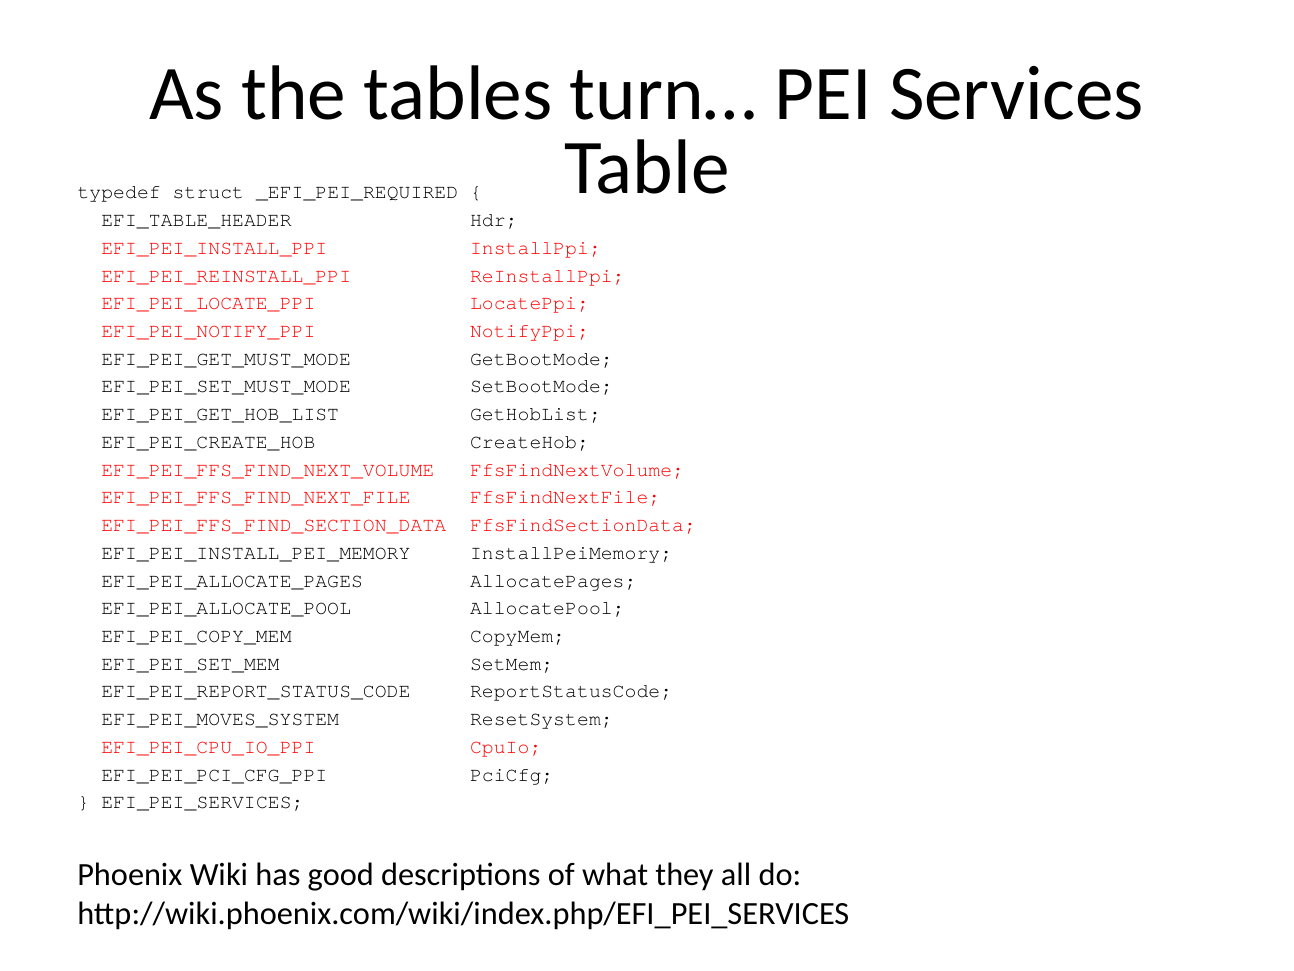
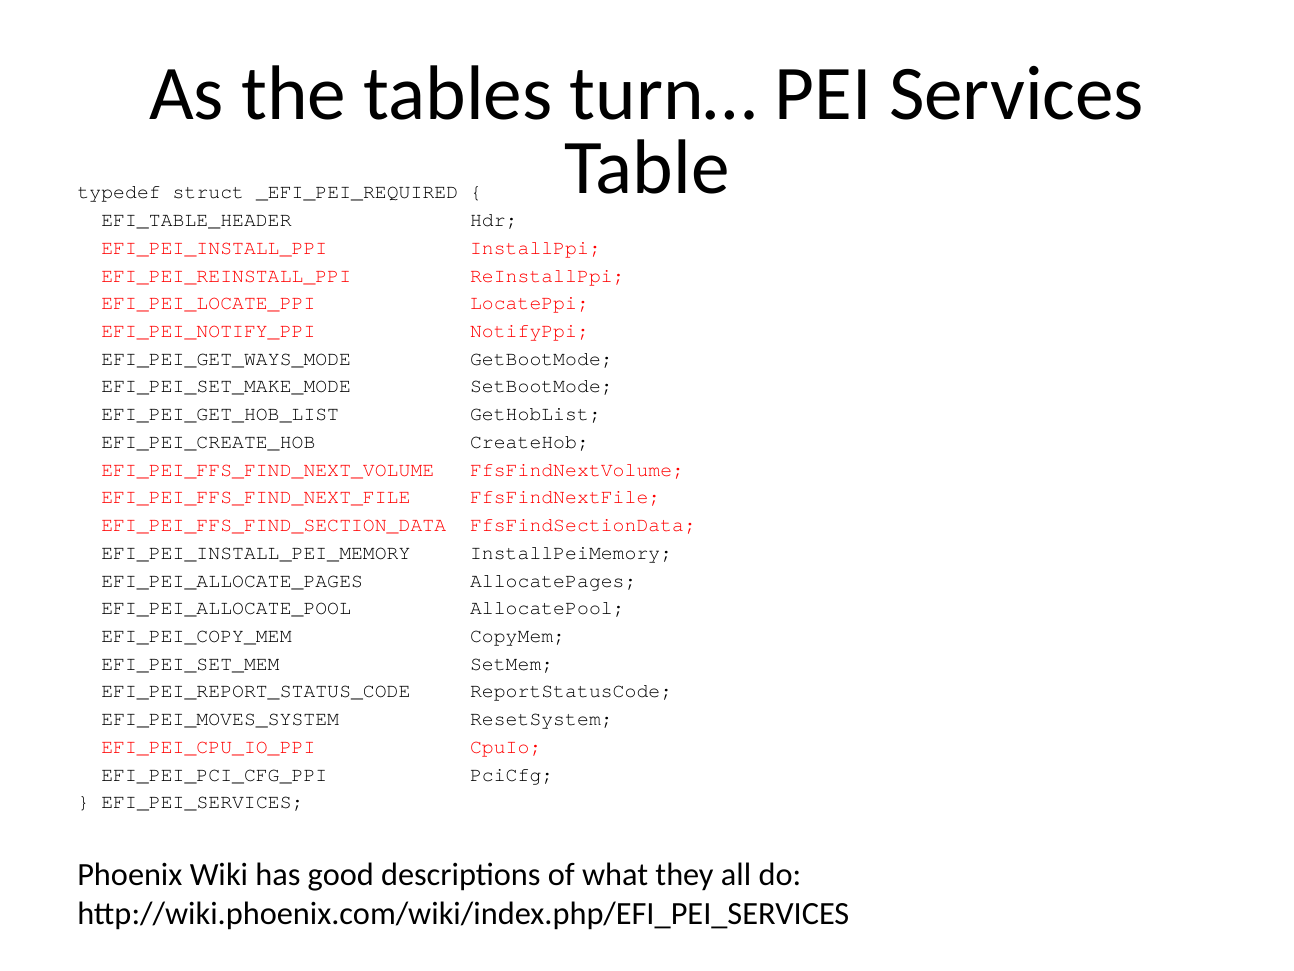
EFI_PEI_GET_MUST_MODE: EFI_PEI_GET_MUST_MODE -> EFI_PEI_GET_WAYS_MODE
EFI_PEI_SET_MUST_MODE: EFI_PEI_SET_MUST_MODE -> EFI_PEI_SET_MAKE_MODE
